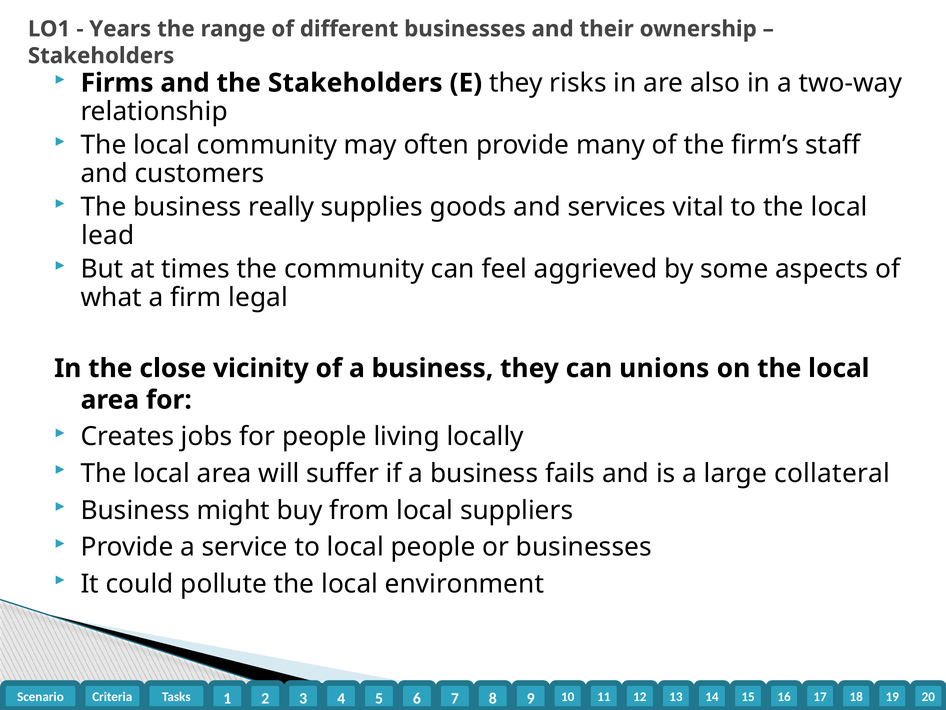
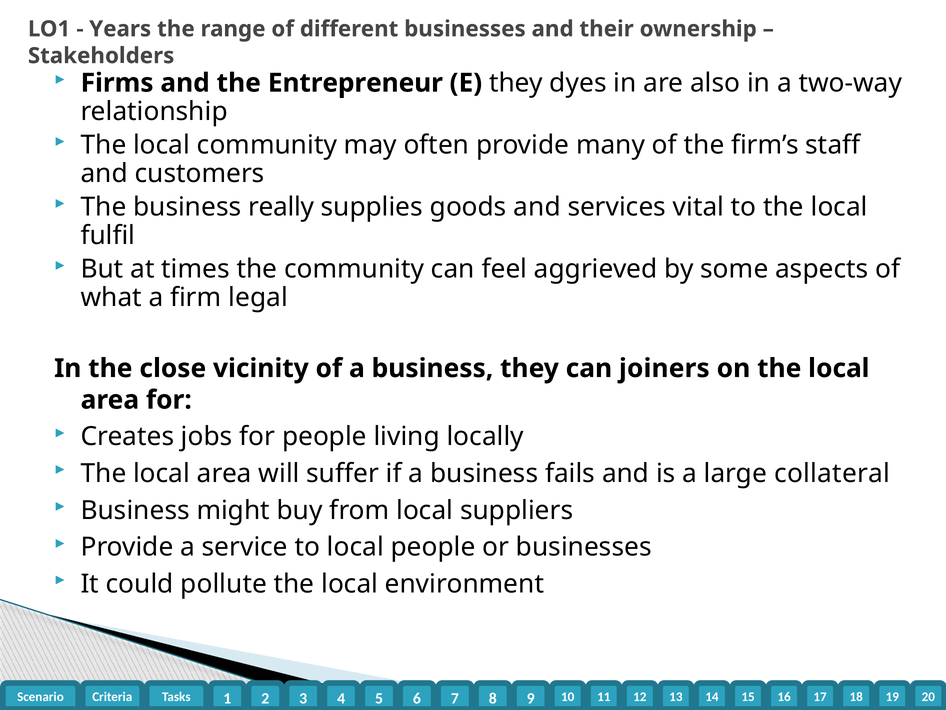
the Stakeholders: Stakeholders -> Entrepreneur
risks: risks -> dyes
lead: lead -> fulfil
unions: unions -> joiners
